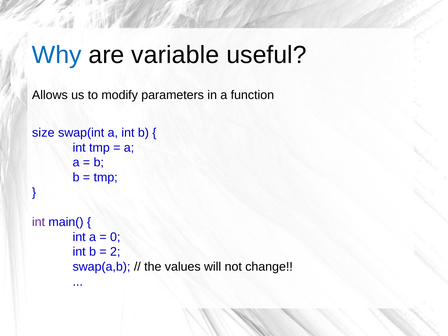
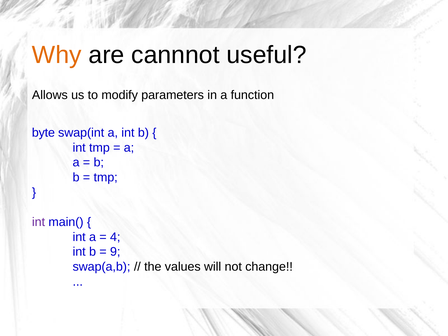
Why colour: blue -> orange
variable: variable -> cannnot
size: size -> byte
0: 0 -> 4
2: 2 -> 9
